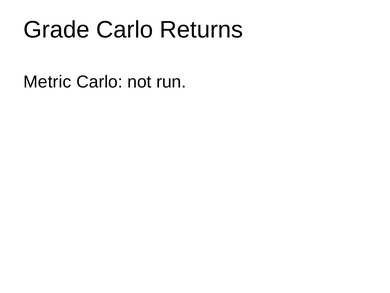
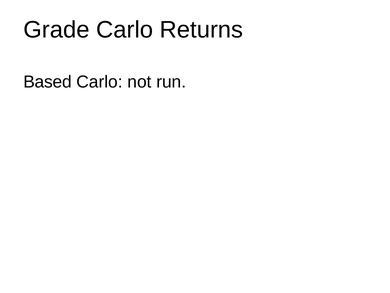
Metric: Metric -> Based
